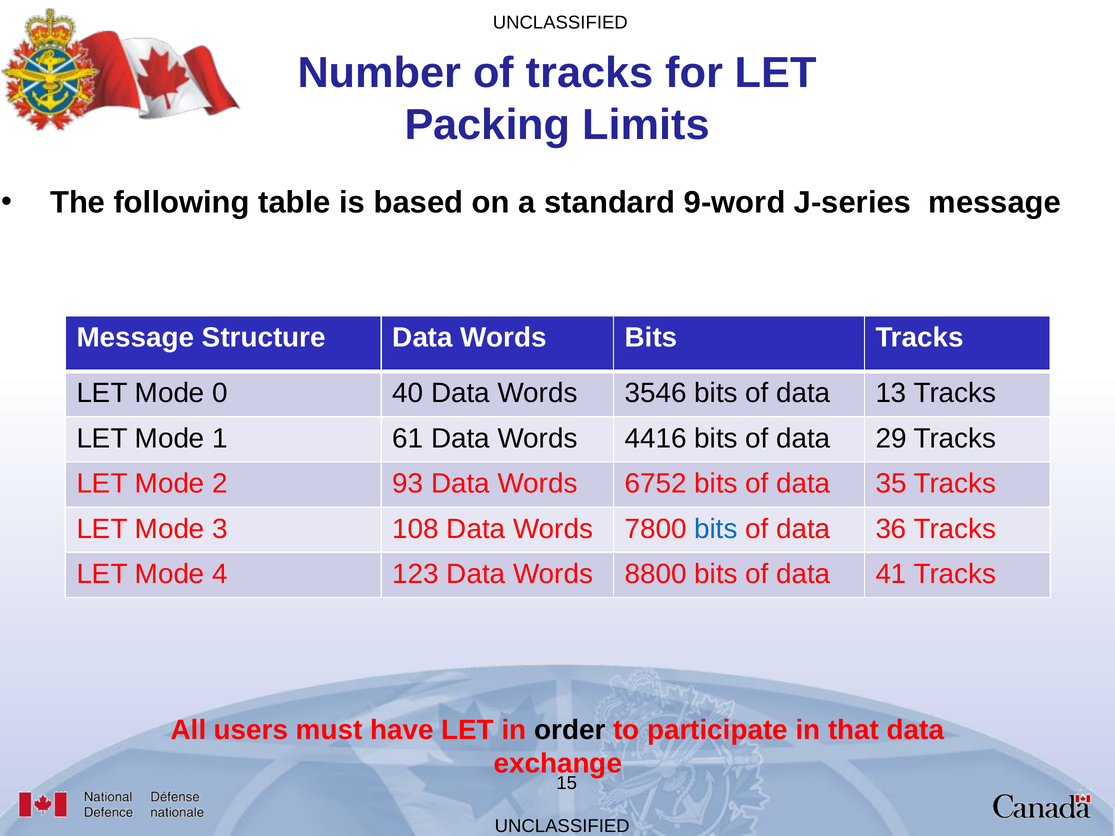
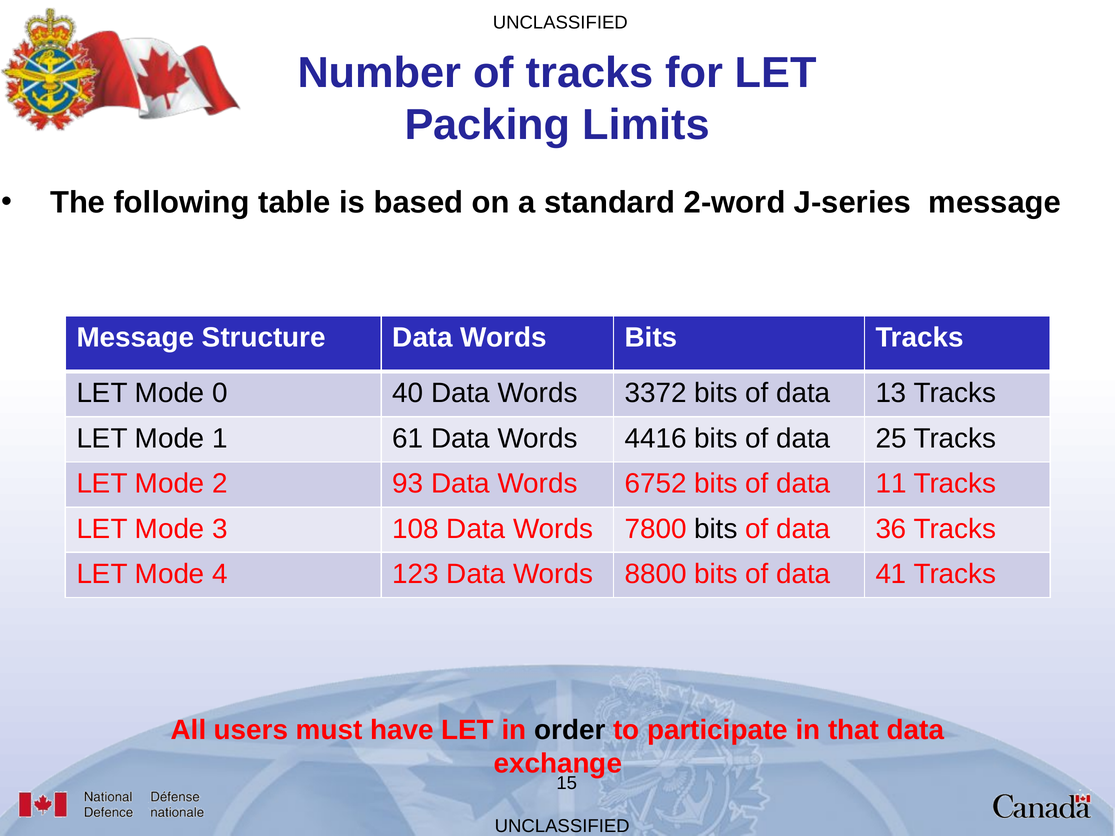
9-word: 9-word -> 2-word
3546: 3546 -> 3372
29: 29 -> 25
35: 35 -> 11
bits at (716, 529) colour: blue -> black
